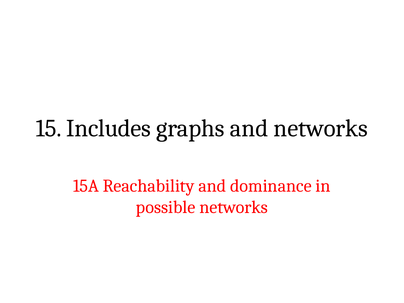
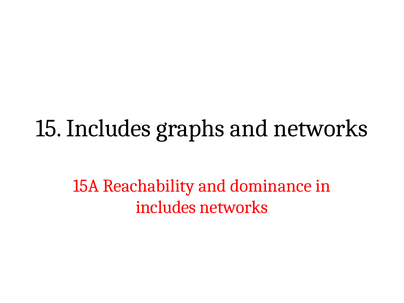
possible at (166, 207): possible -> includes
